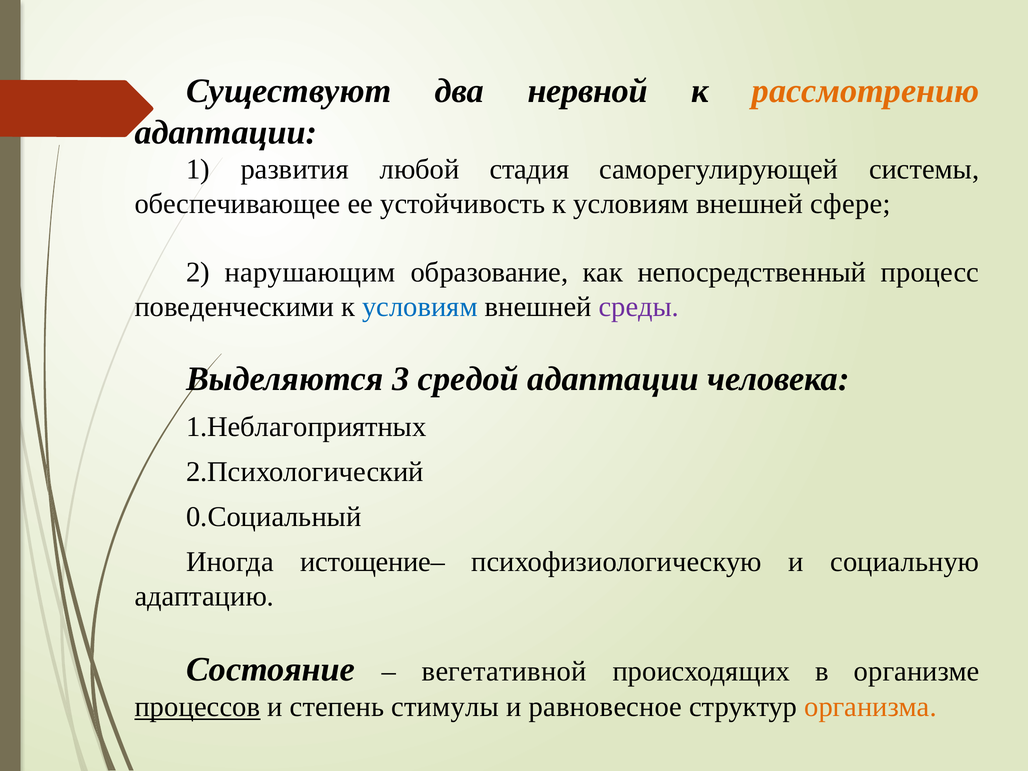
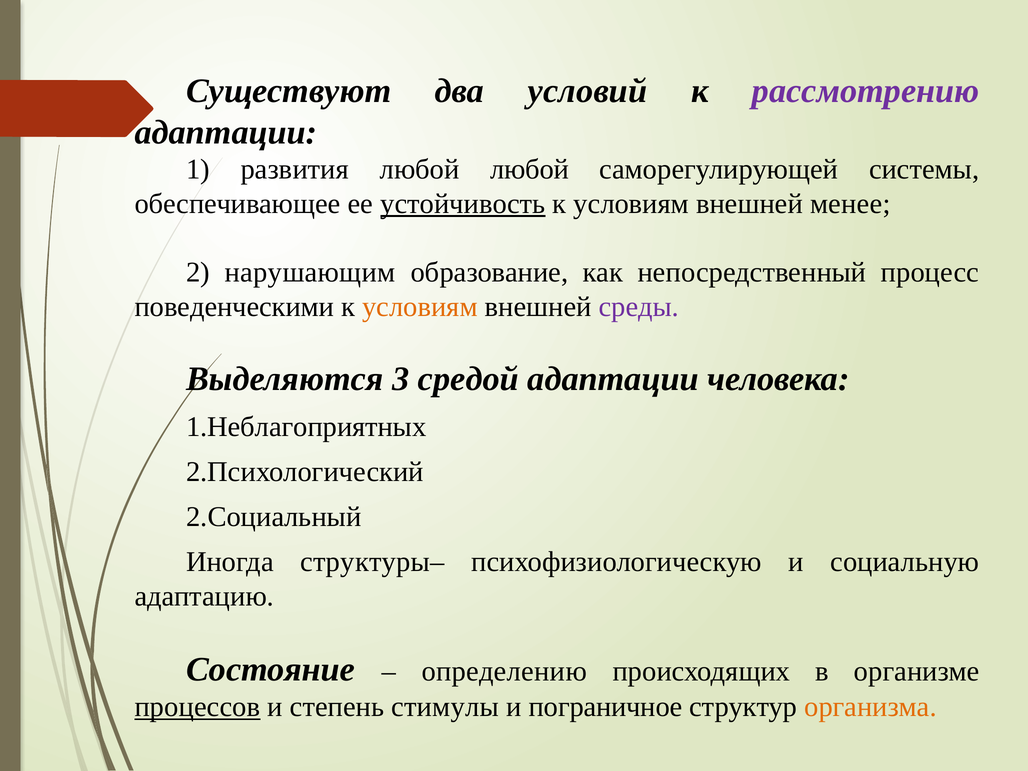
нервной: нервной -> условий
рассмотрению colour: orange -> purple
любой стадия: стадия -> любой
устойчивость underline: none -> present
сфере: сфере -> менее
условиям at (420, 307) colour: blue -> orange
0.Социальный: 0.Социальный -> 2.Социальный
истощение–: истощение– -> структуры–
вегетативной: вегетативной -> определению
равновесное: равновесное -> пограничное
